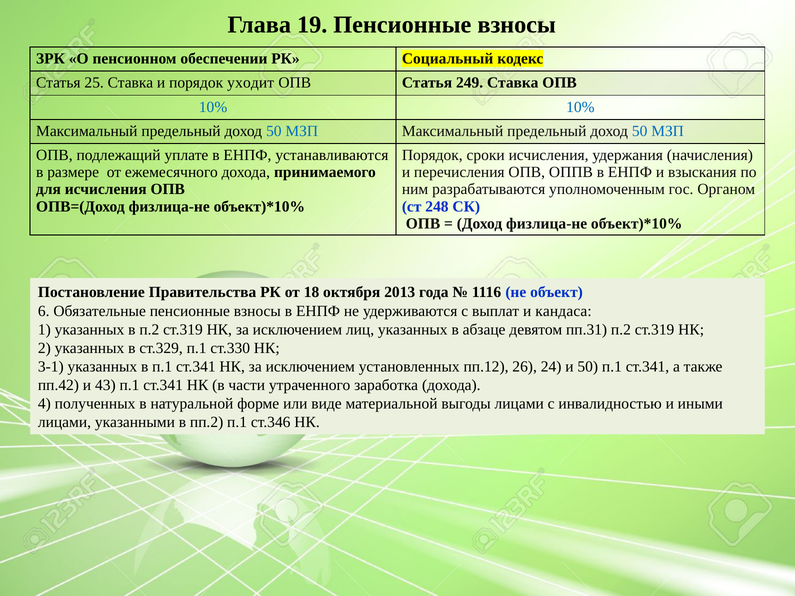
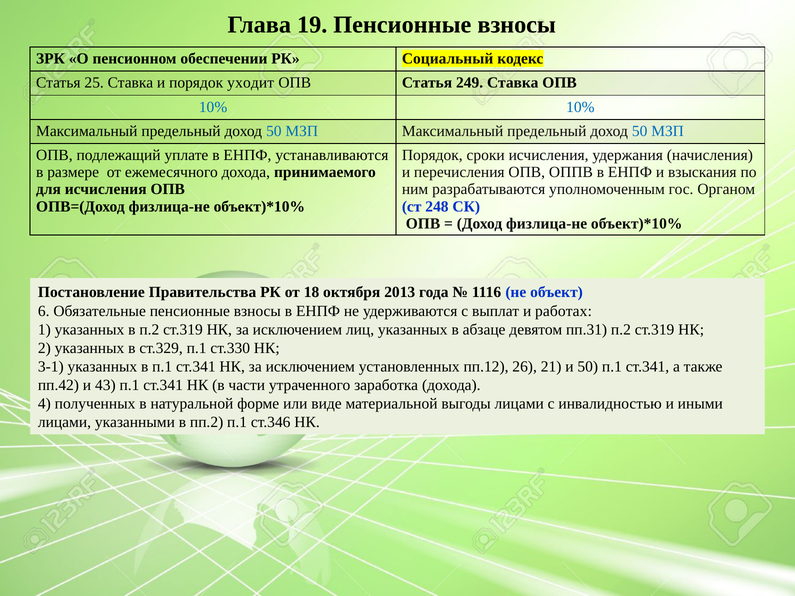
кандаса: кандаса -> работах
24: 24 -> 21
